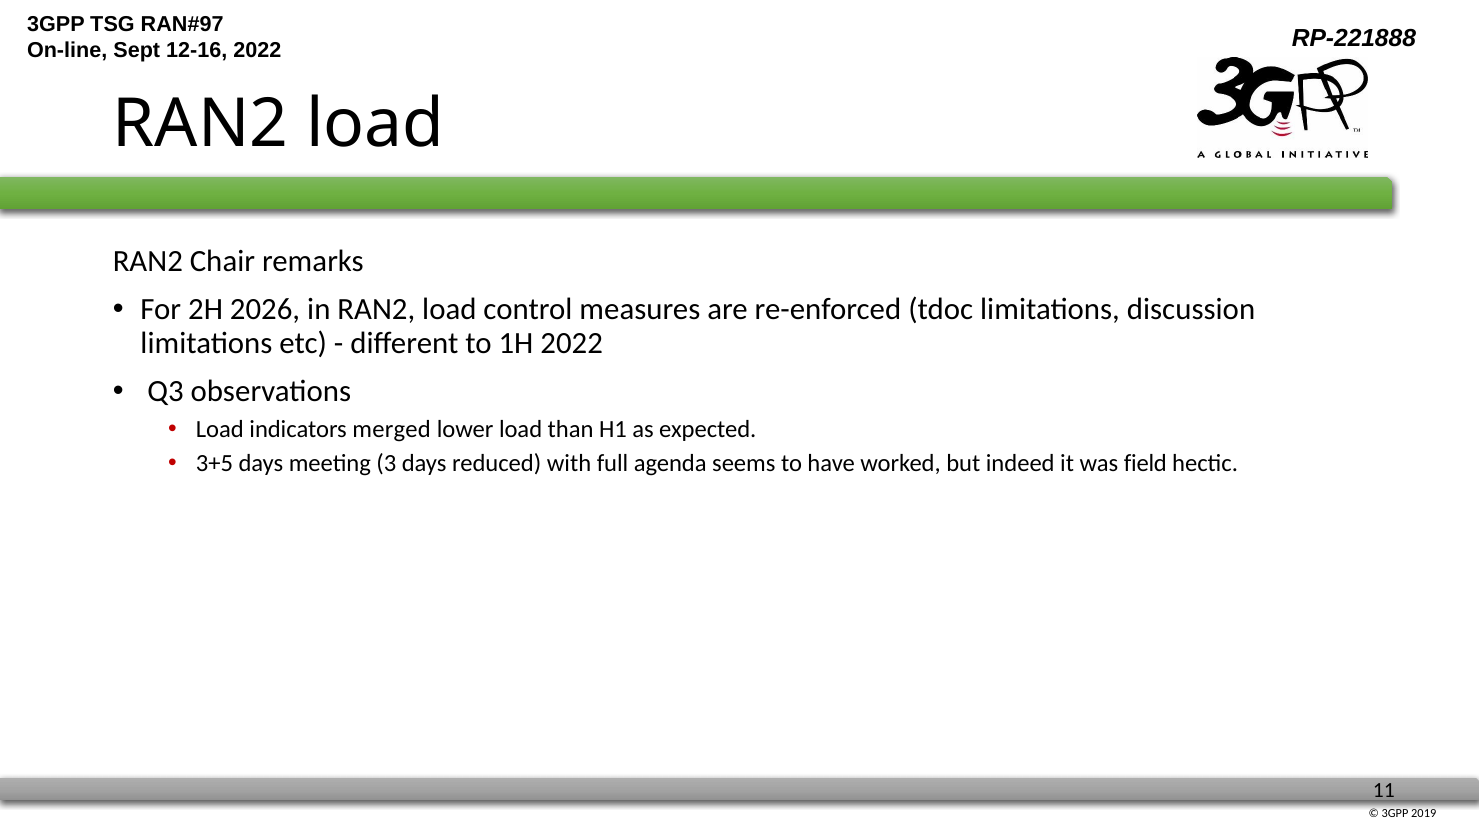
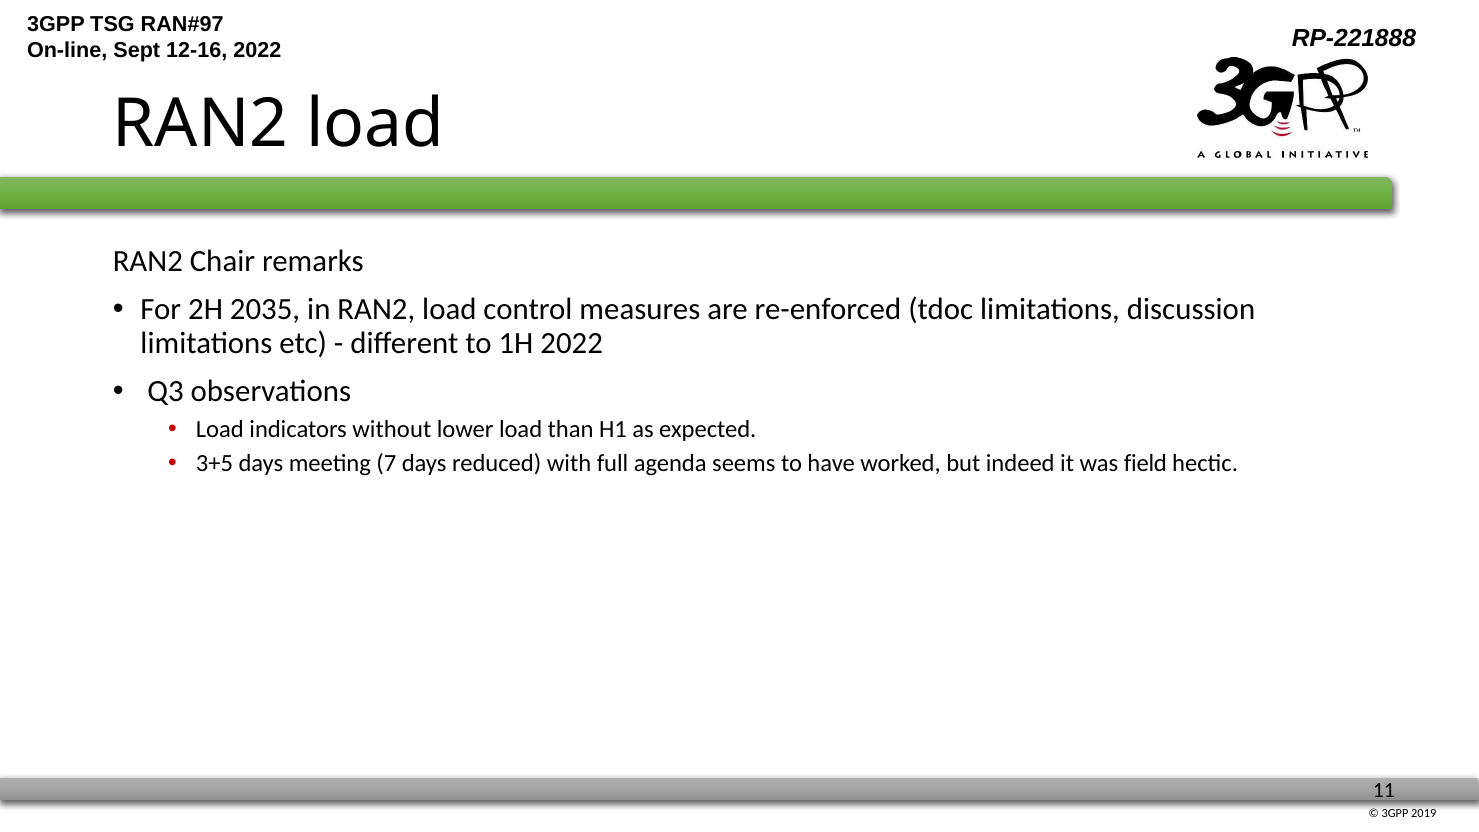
2026: 2026 -> 2035
merged: merged -> without
3: 3 -> 7
